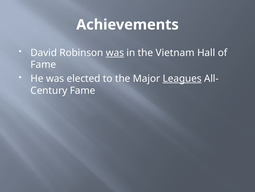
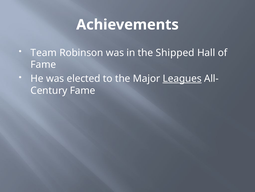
David: David -> Team
was at (115, 53) underline: present -> none
Vietnam: Vietnam -> Shipped
